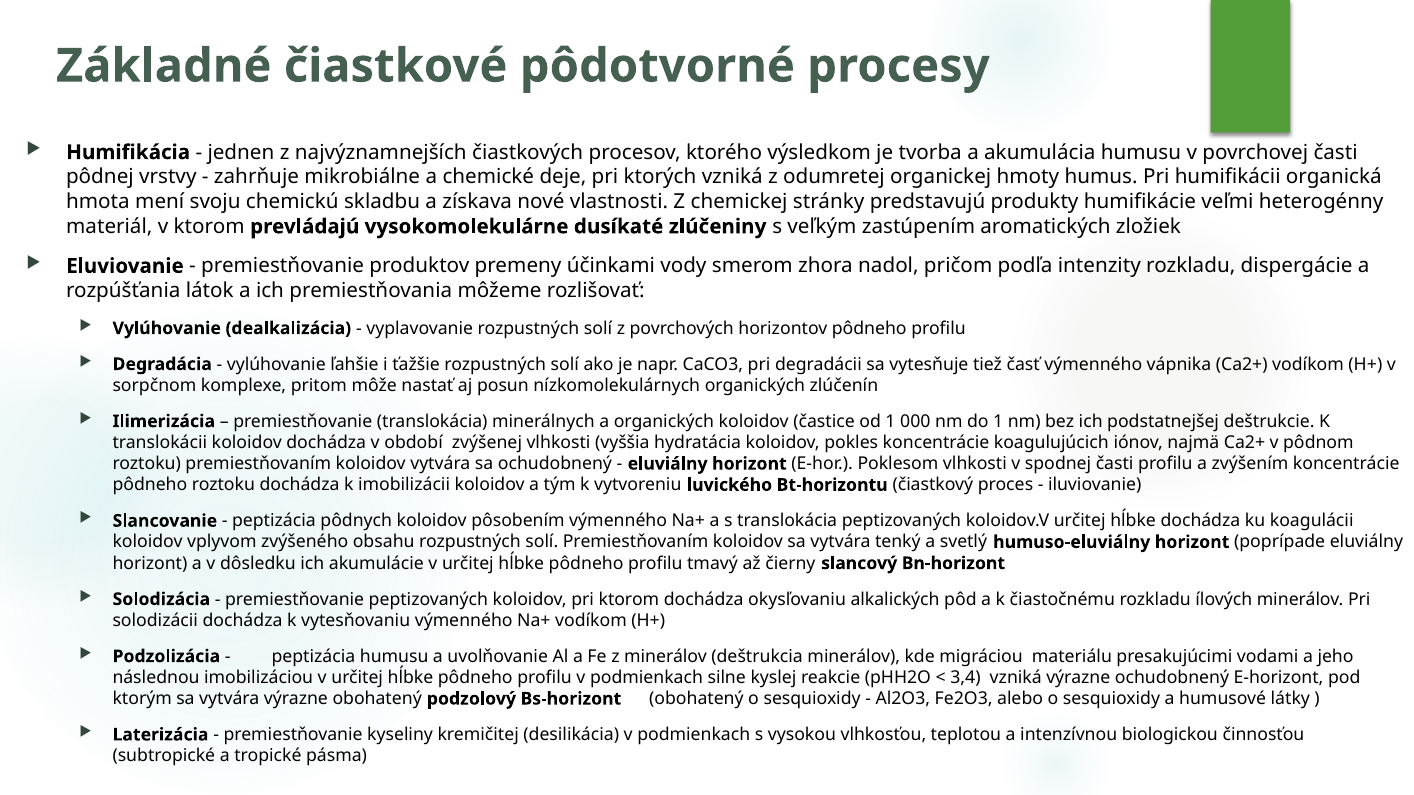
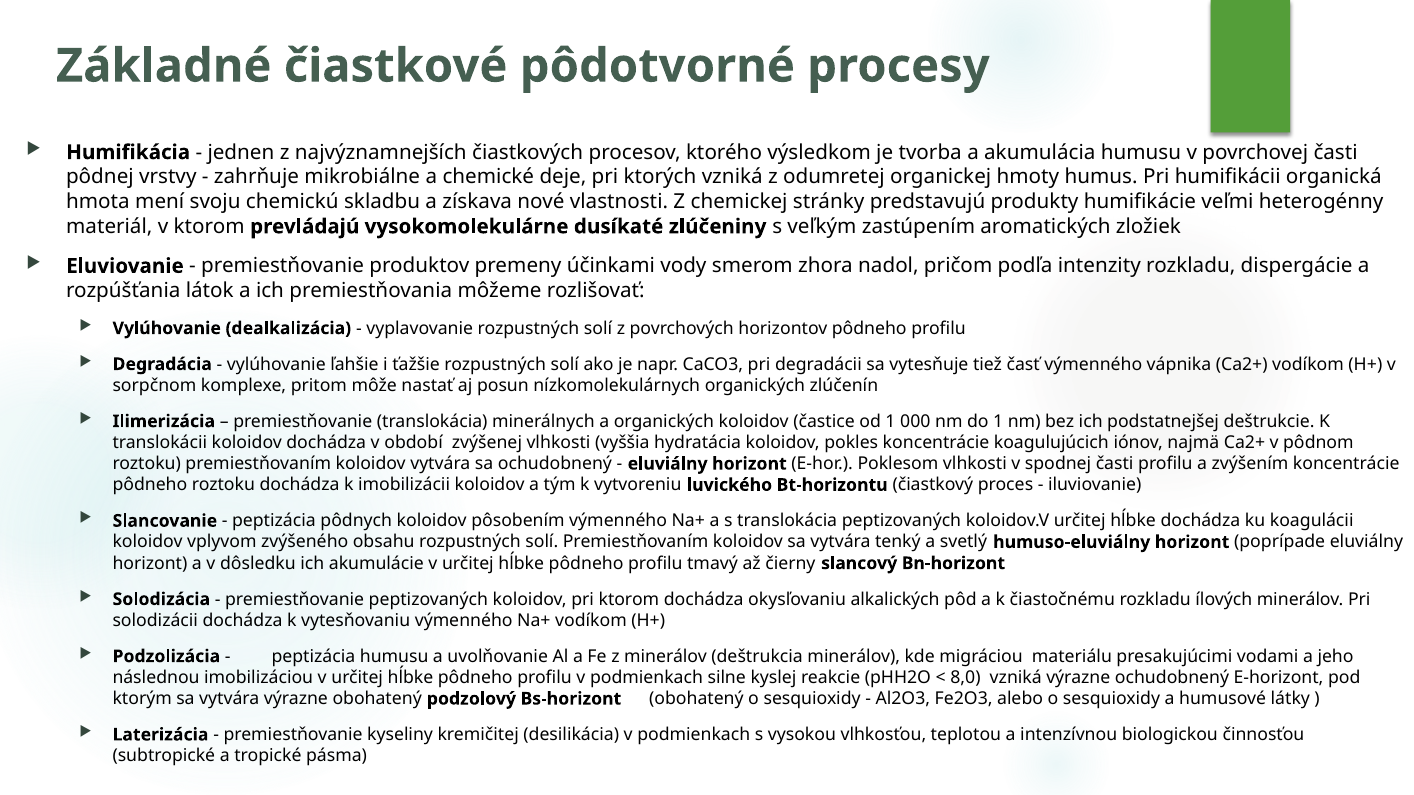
3,4: 3,4 -> 8,0
